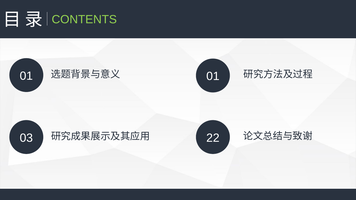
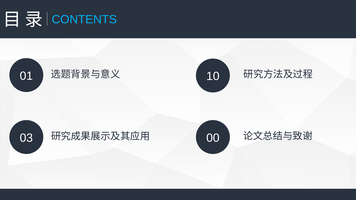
CONTENTS colour: light green -> light blue
01 at (213, 76): 01 -> 10
22: 22 -> 00
